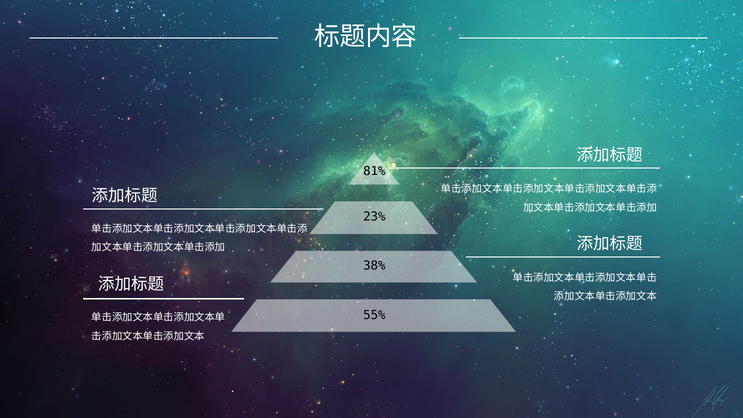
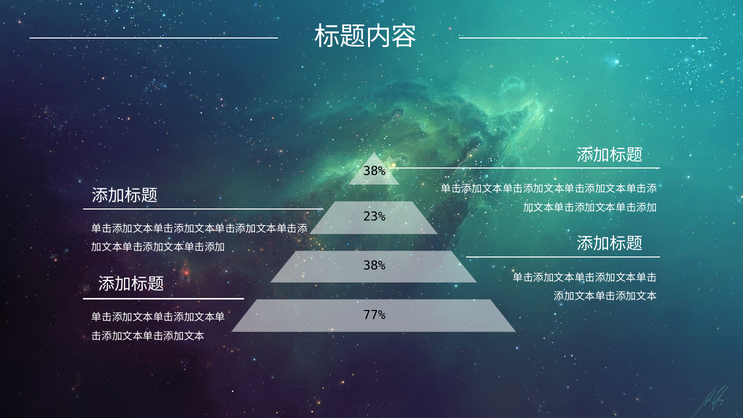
81% at (374, 171): 81% -> 38%
55%: 55% -> 77%
